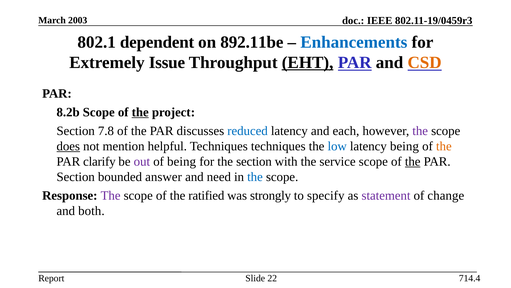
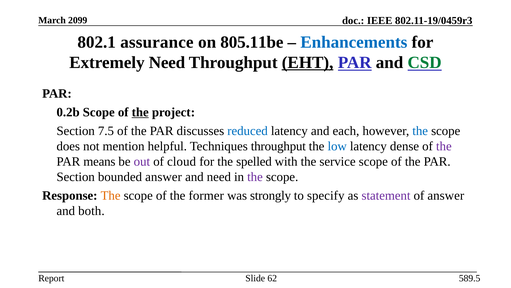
2003: 2003 -> 2099
dependent: dependent -> assurance
892.11be: 892.11be -> 805.11be
Extremely Issue: Issue -> Need
CSD colour: orange -> green
8.2b: 8.2b -> 0.2b
7.8: 7.8 -> 7.5
the at (420, 131) colour: purple -> blue
does underline: present -> none
Techniques techniques: techniques -> throughput
latency being: being -> dense
the at (444, 146) colour: orange -> purple
clarify: clarify -> means
of being: being -> cloud
the section: section -> spelled
the at (413, 161) underline: present -> none
the at (255, 177) colour: blue -> purple
The at (111, 195) colour: purple -> orange
ratified: ratified -> former
of change: change -> answer
22: 22 -> 62
714.4: 714.4 -> 589.5
